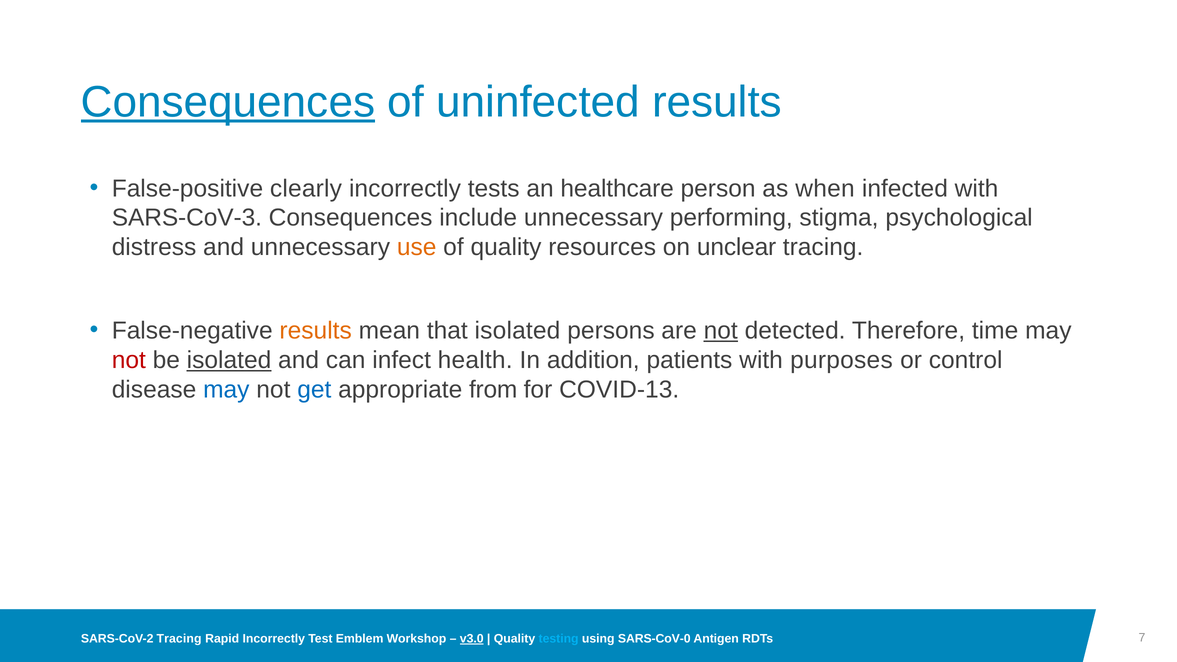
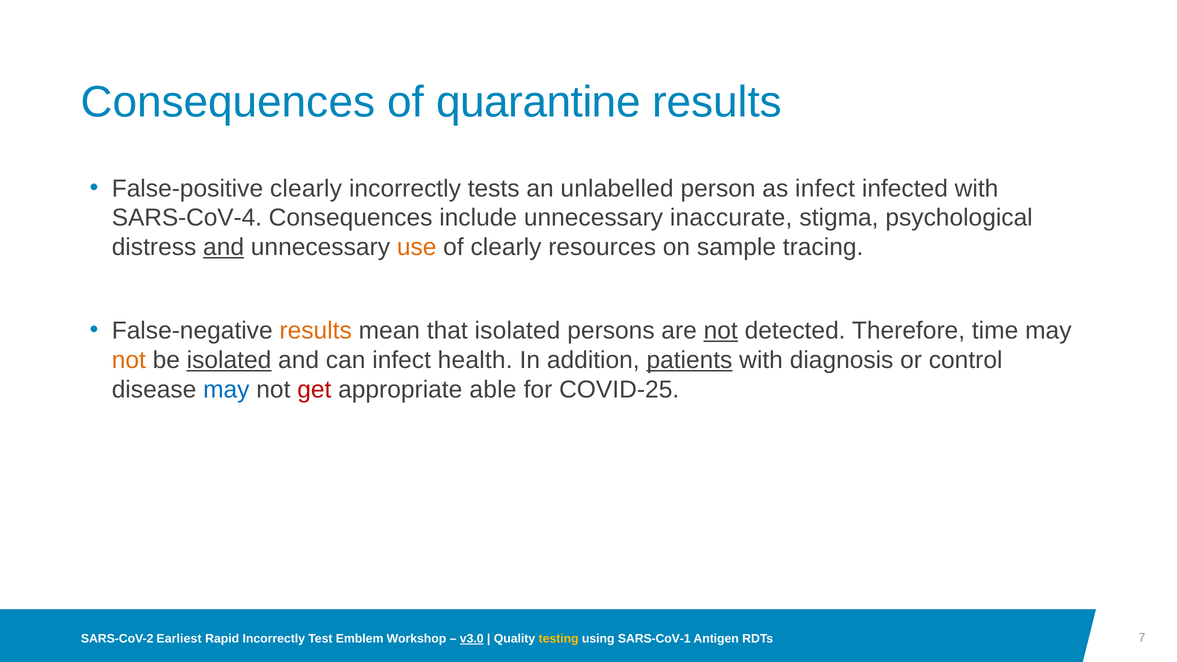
Consequences at (228, 102) underline: present -> none
uninfected: uninfected -> quarantine
healthcare: healthcare -> unlabelled
as when: when -> infect
SARS-CoV-3: SARS-CoV-3 -> SARS-CoV-4
performing: performing -> inaccurate
and at (224, 247) underline: none -> present
of quality: quality -> clearly
unclear: unclear -> sample
not at (129, 360) colour: red -> orange
patients underline: none -> present
purposes: purposes -> diagnosis
get colour: blue -> red
from: from -> able
COVID-13: COVID-13 -> COVID-25
SARS-CoV-2 Tracing: Tracing -> Earliest
testing colour: light blue -> yellow
SARS-CoV-0: SARS-CoV-0 -> SARS-CoV-1
